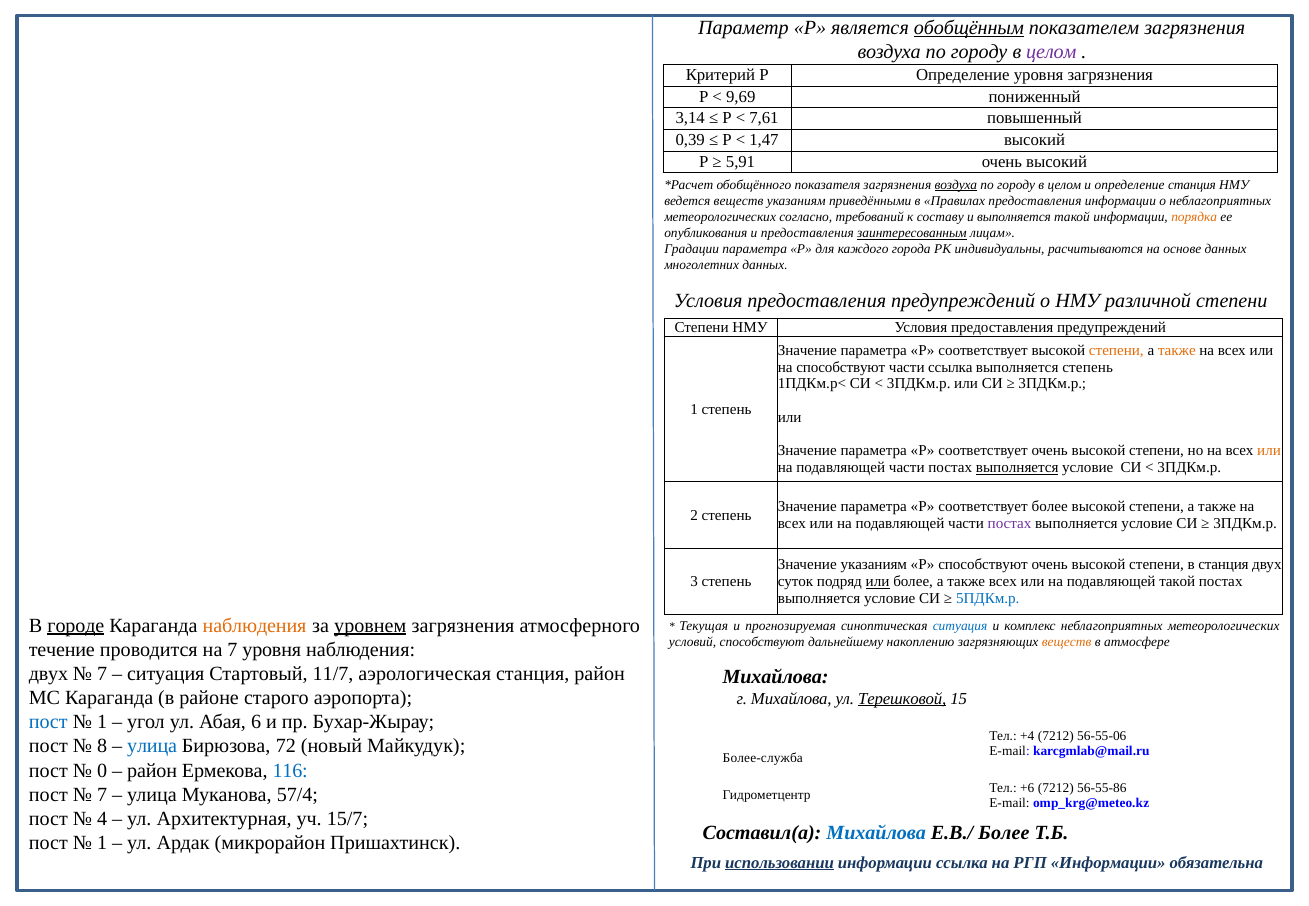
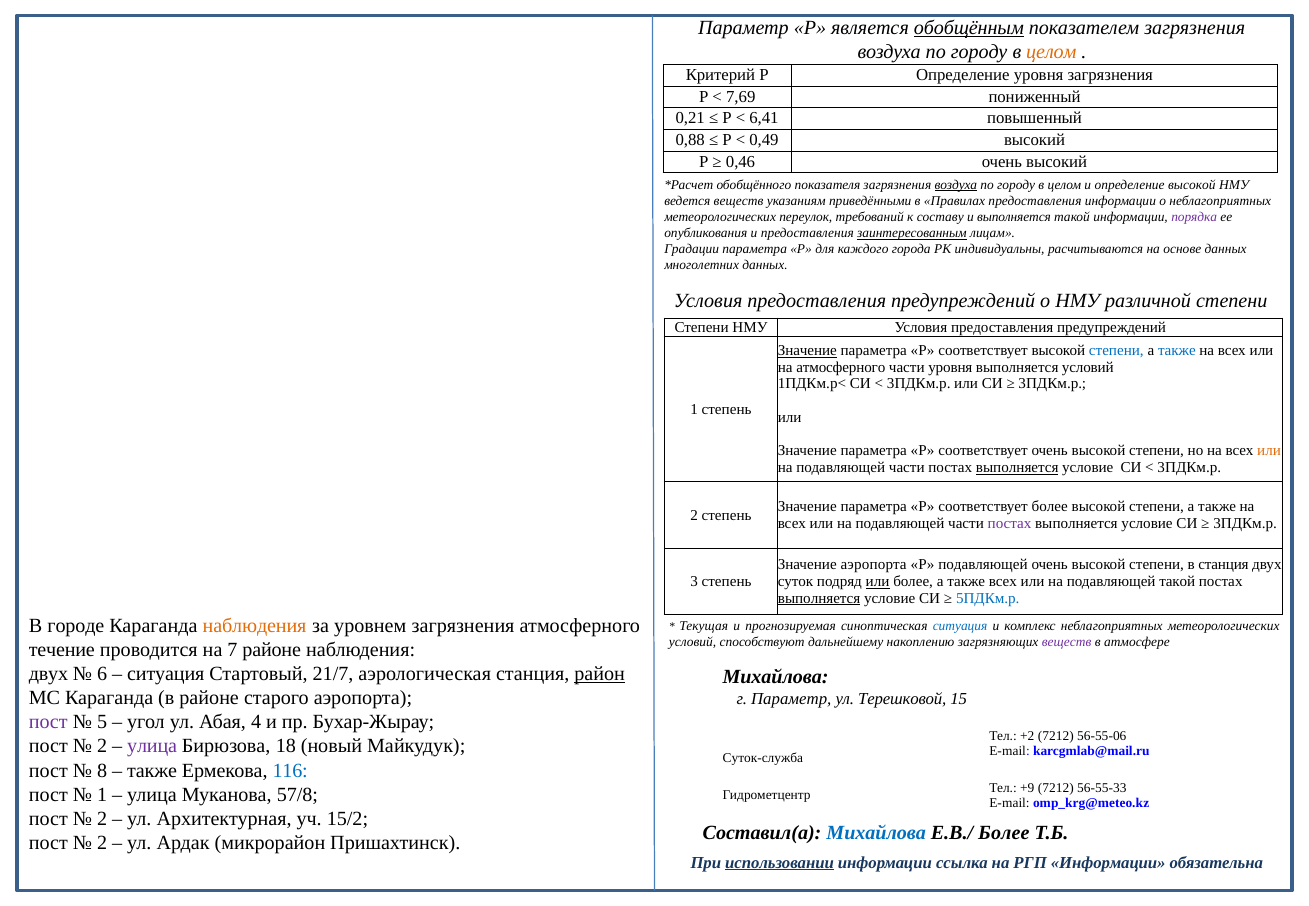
целом at (1051, 52) colour: purple -> orange
9,69: 9,69 -> 7,69
3,14: 3,14 -> 0,21
7,61: 7,61 -> 6,41
0,39: 0,39 -> 0,88
1,47: 1,47 -> 0,49
5,91: 5,91 -> 0,46
определение станция: станция -> высокой
согласно: согласно -> переулок
порядка colour: orange -> purple
Значение at (807, 351) underline: none -> present
степени at (1116, 351) colour: orange -> blue
также at (1177, 351) colour: orange -> blue
на способствуют: способствуют -> атмосферного
части ссылка: ссылка -> уровня
выполняется степень: степень -> условий
Значение указаниям: указаниям -> аэропорта
Р способствуют: способствуют -> подавляющей
выполняется at (819, 598) underline: none -> present
городе underline: present -> none
уровнем underline: present -> none
веществ at (1067, 643) colour: orange -> purple
7 уровня: уровня -> районе
7 at (102, 674): 7 -> 6
11/7: 11/7 -> 21/7
район at (600, 674) underline: none -> present
г Михайлова: Михайлова -> Параметр
Терешковой underline: present -> none
пост at (48, 722) colour: blue -> purple
1 at (102, 722): 1 -> 5
6: 6 -> 4
+4: +4 -> +2
8 at (102, 746): 8 -> 2
улица at (152, 746) colour: blue -> purple
72: 72 -> 18
Более-служба: Более-служба -> Суток-служба
0: 0 -> 8
район at (152, 771): район -> также
+6: +6 -> +9
56-55-86: 56-55-86 -> 56-55-33
7 at (102, 795): 7 -> 1
57/4: 57/4 -> 57/8
4 at (102, 819): 4 -> 2
15/7: 15/7 -> 15/2
1 at (102, 843): 1 -> 2
